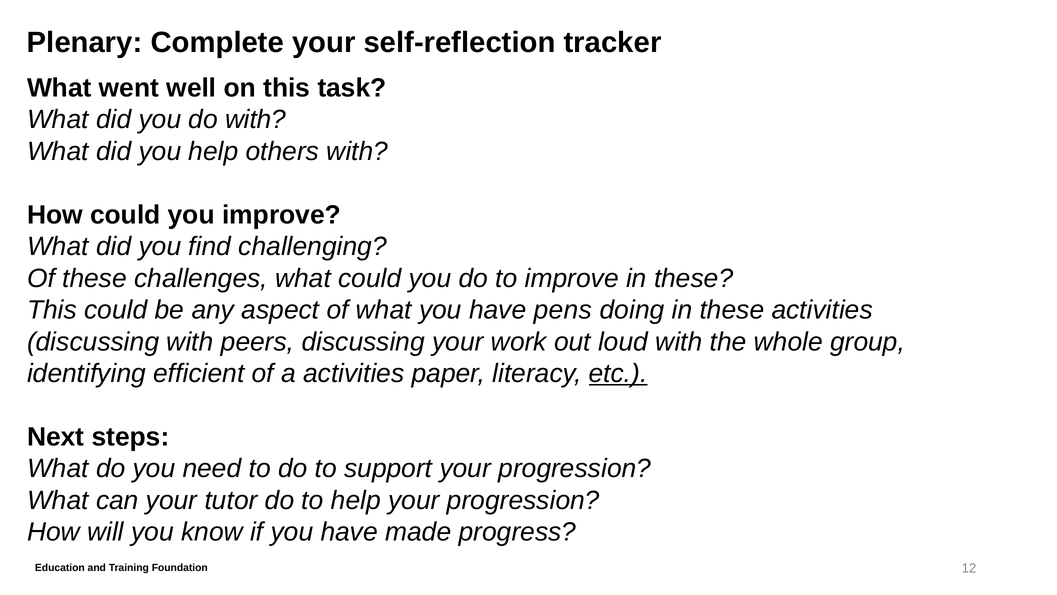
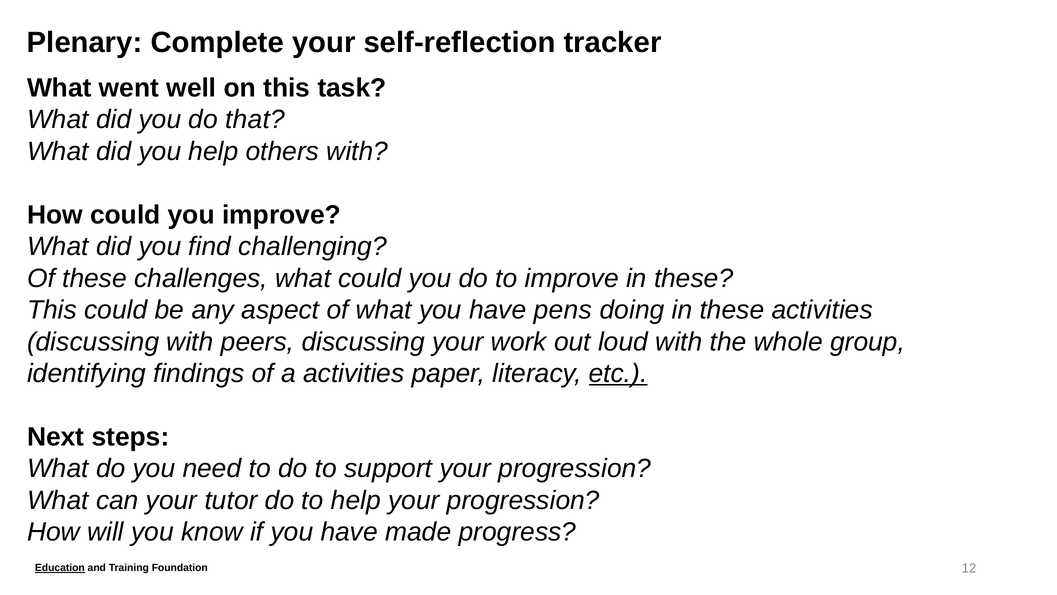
do with: with -> that
efficient: efficient -> findings
Education underline: none -> present
